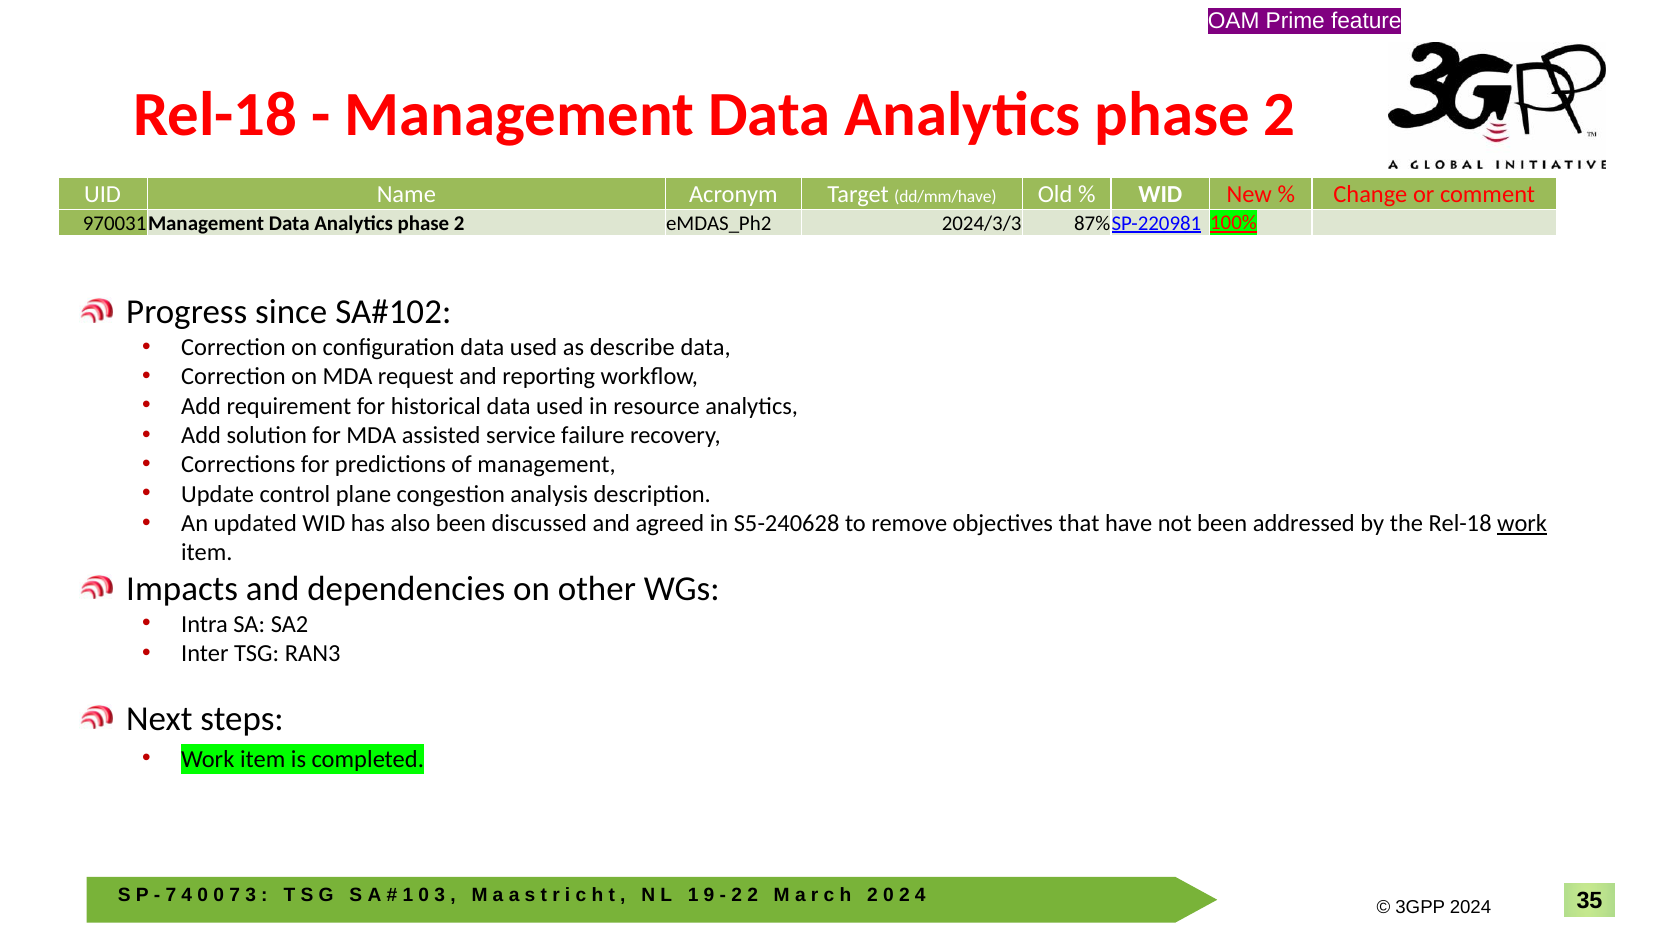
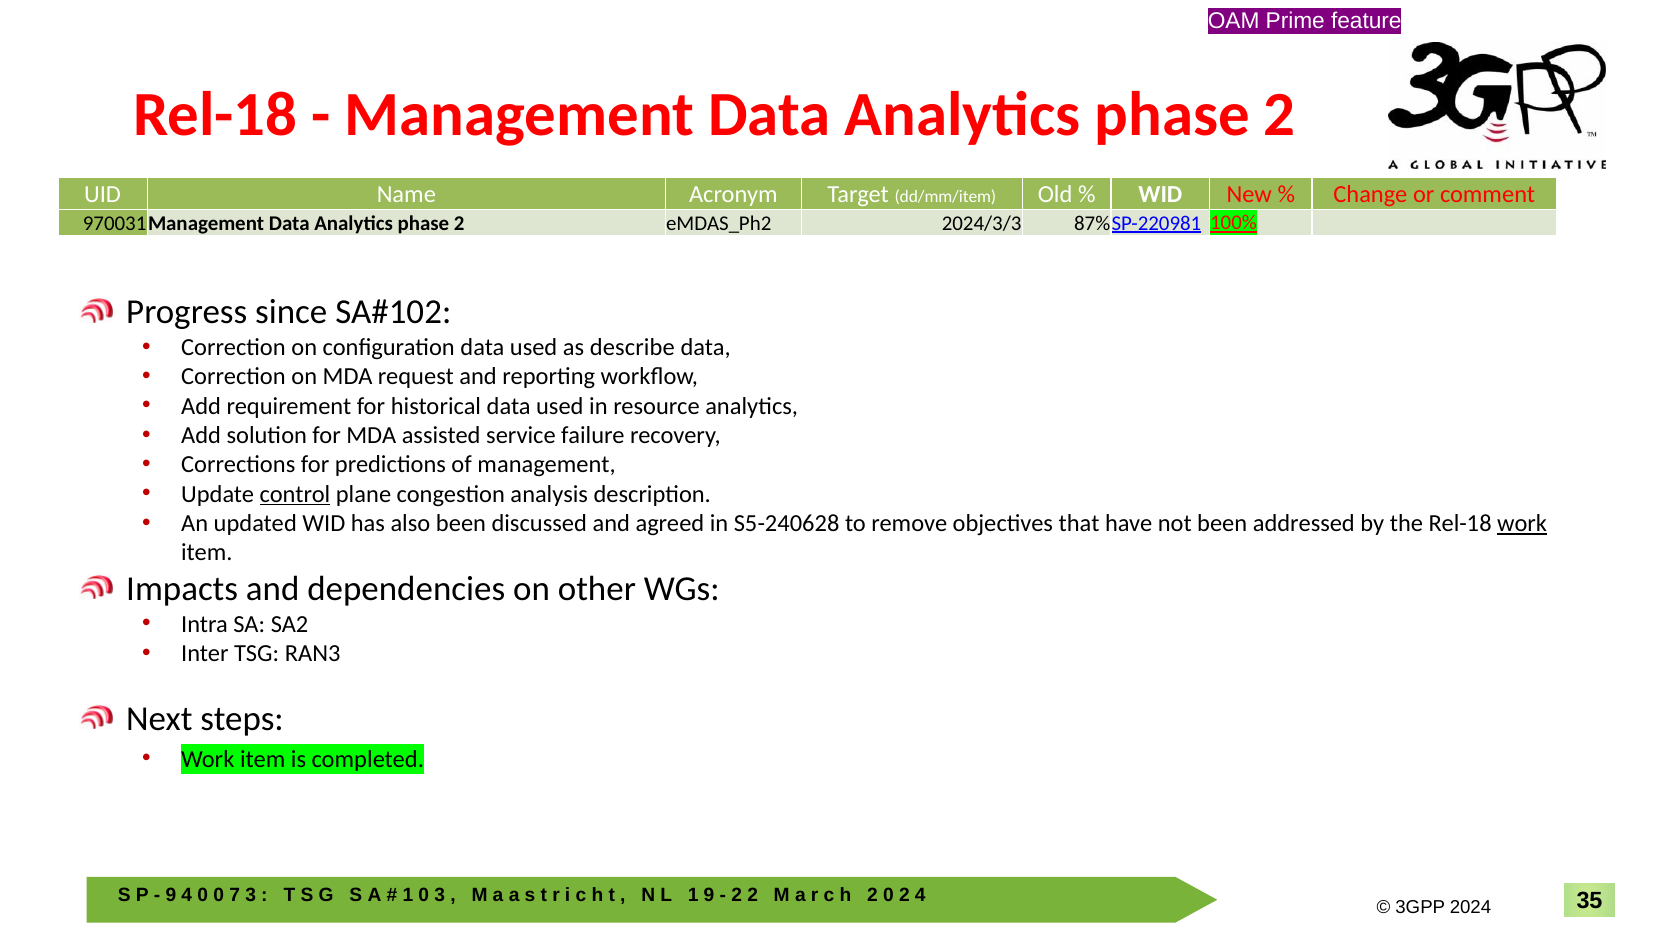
dd/mm/have: dd/mm/have -> dd/mm/item
control underline: none -> present
7 at (171, 895): 7 -> 9
